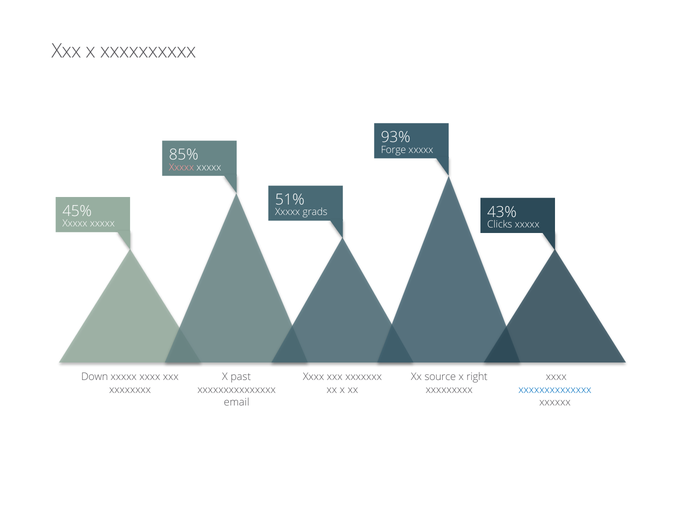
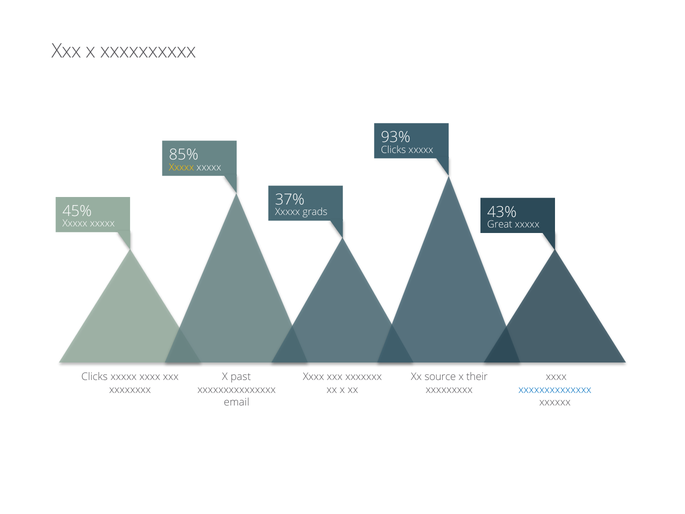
Forge at (393, 150): Forge -> Clicks
Xxxxx at (181, 167) colour: pink -> yellow
51%: 51% -> 37%
Clicks: Clicks -> Great
Down at (95, 377): Down -> Clicks
right: right -> their
